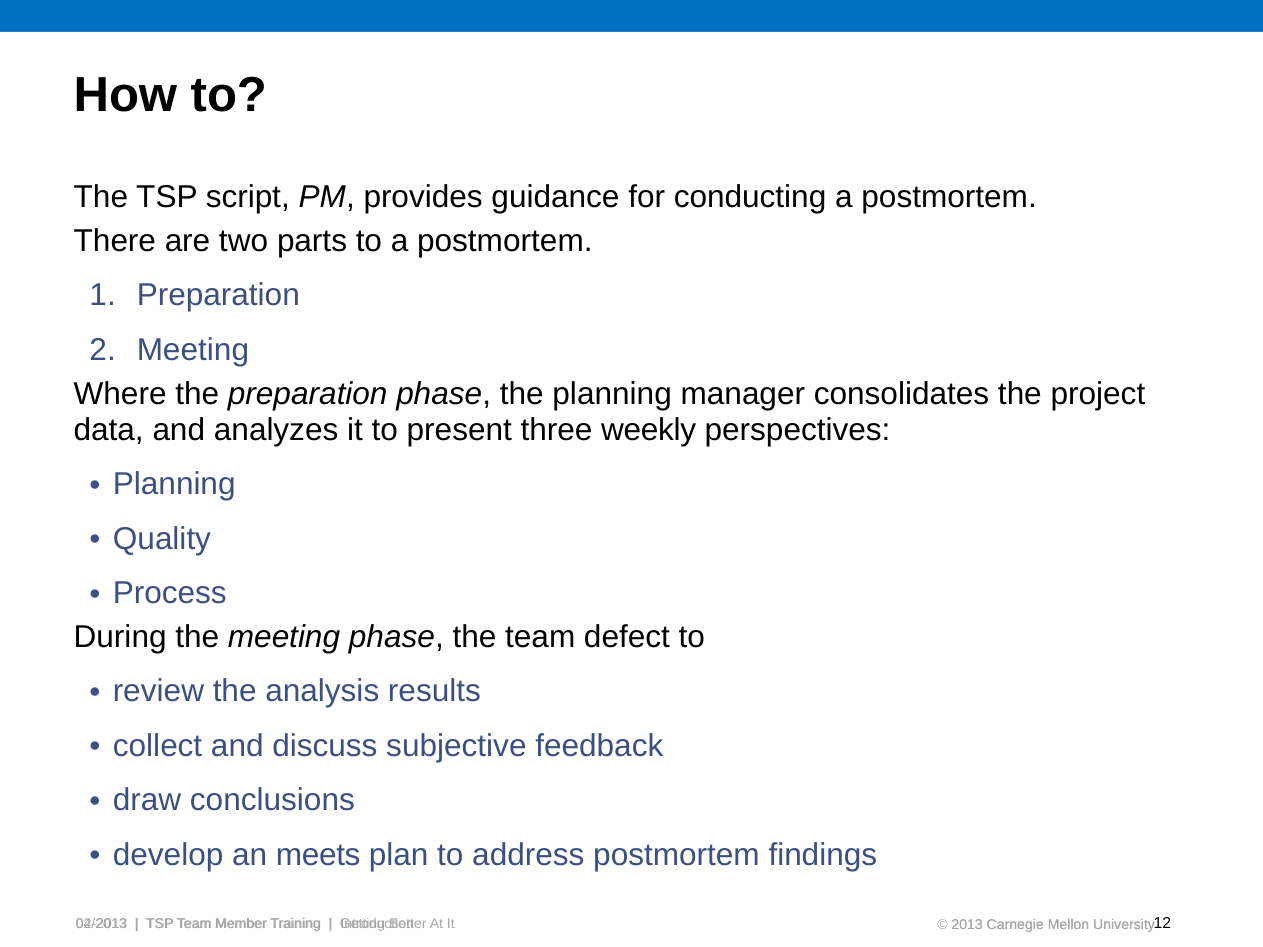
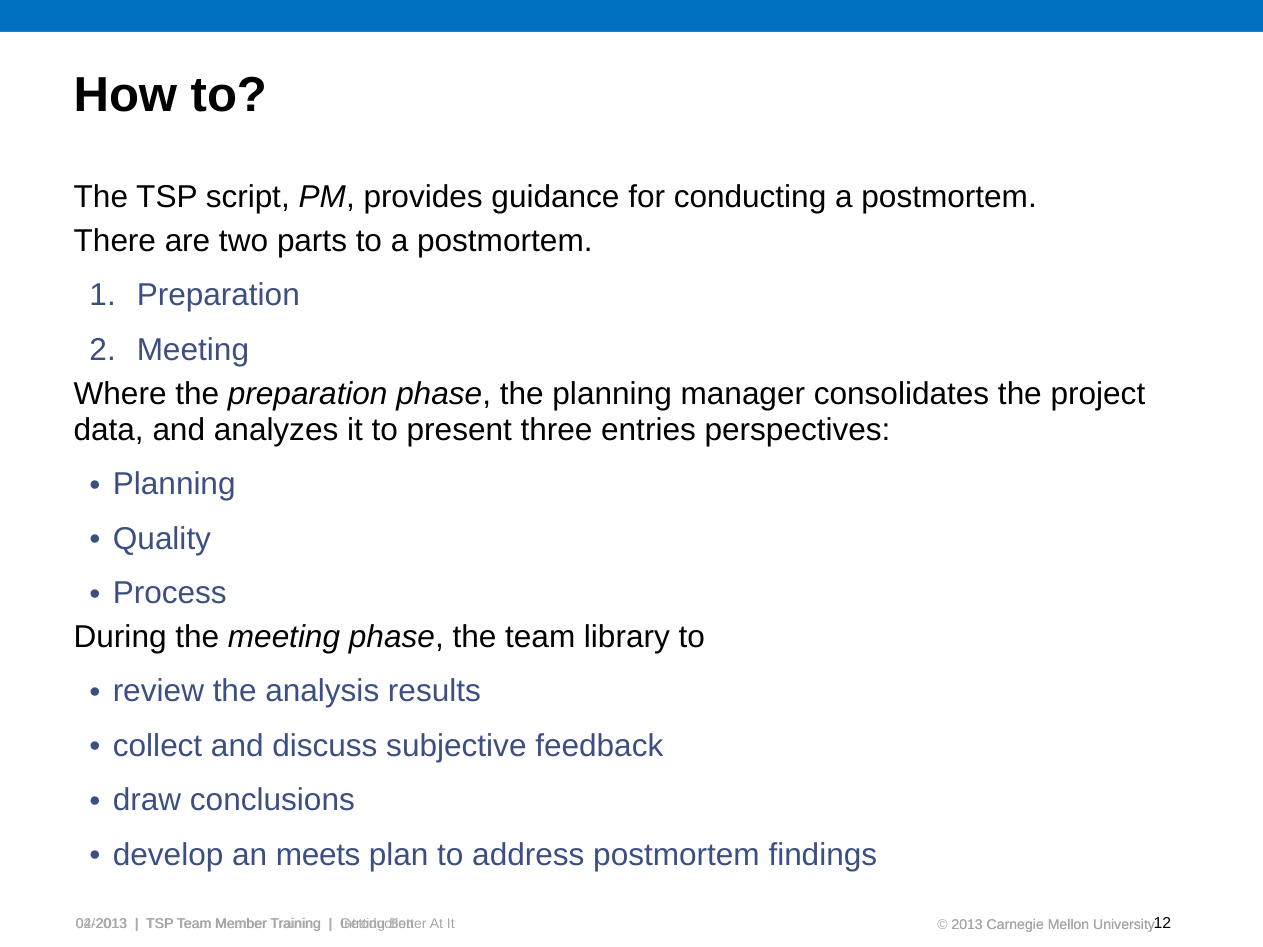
weekly: weekly -> entries
defect: defect -> library
